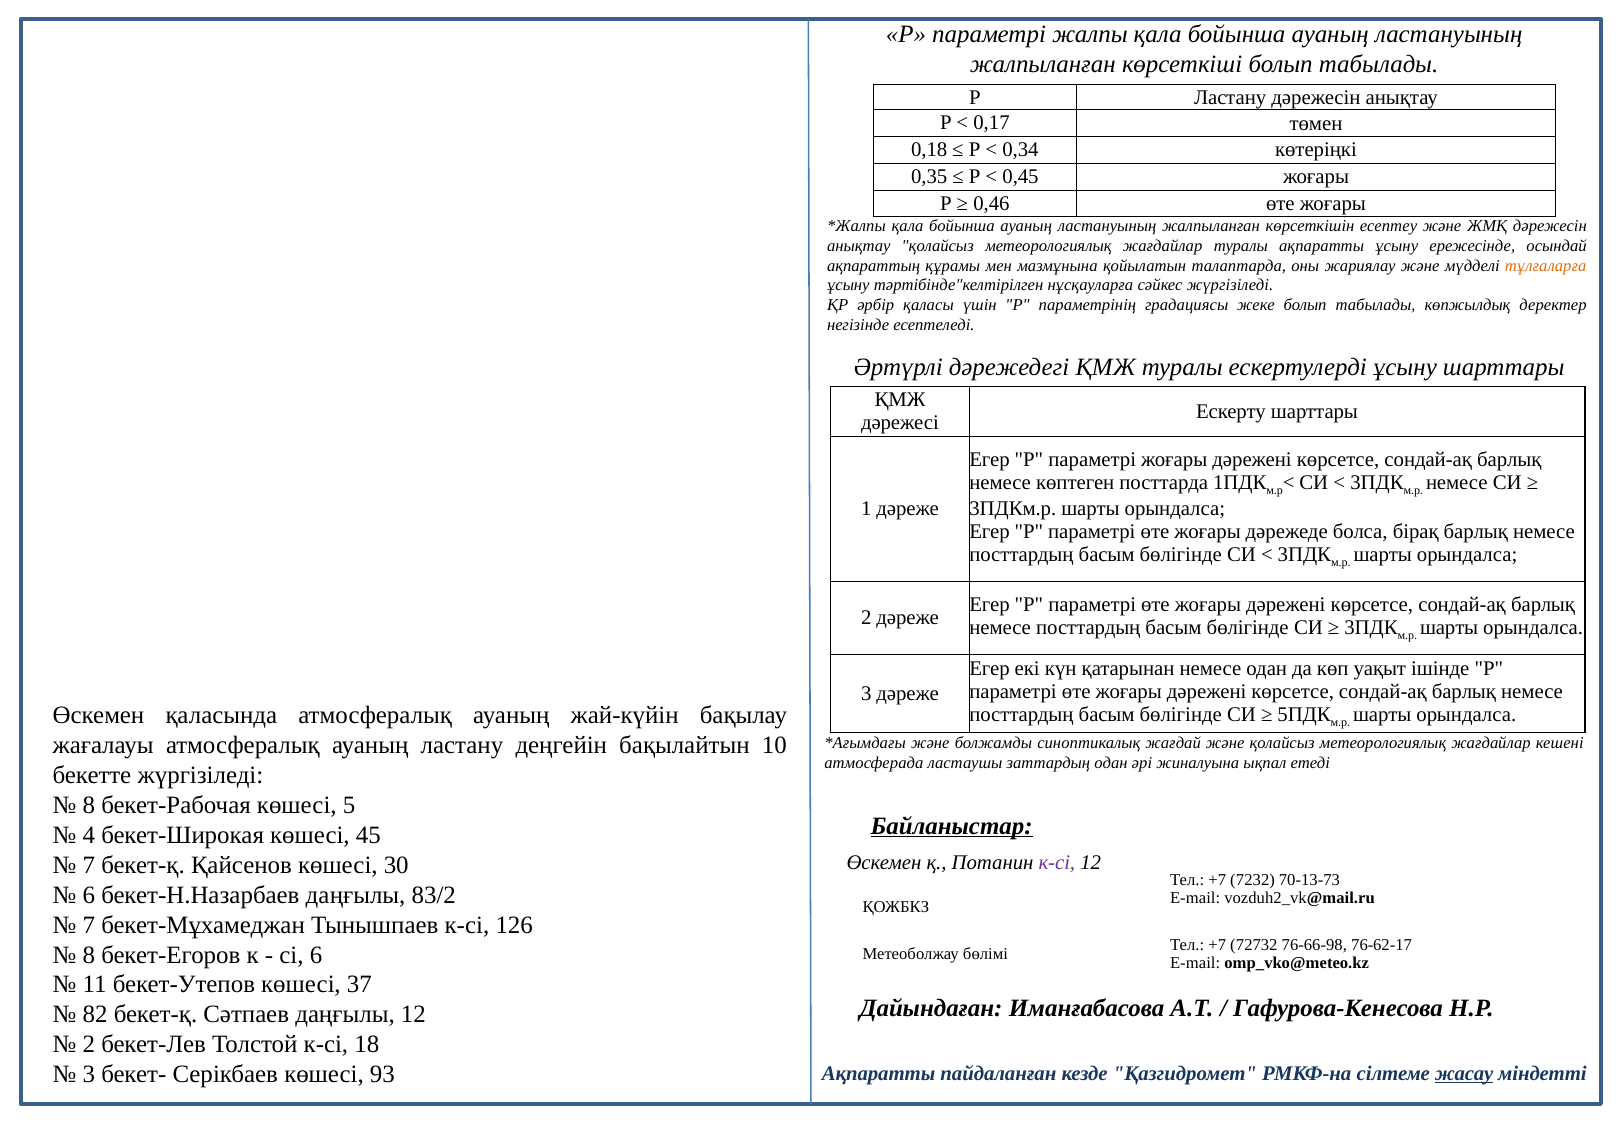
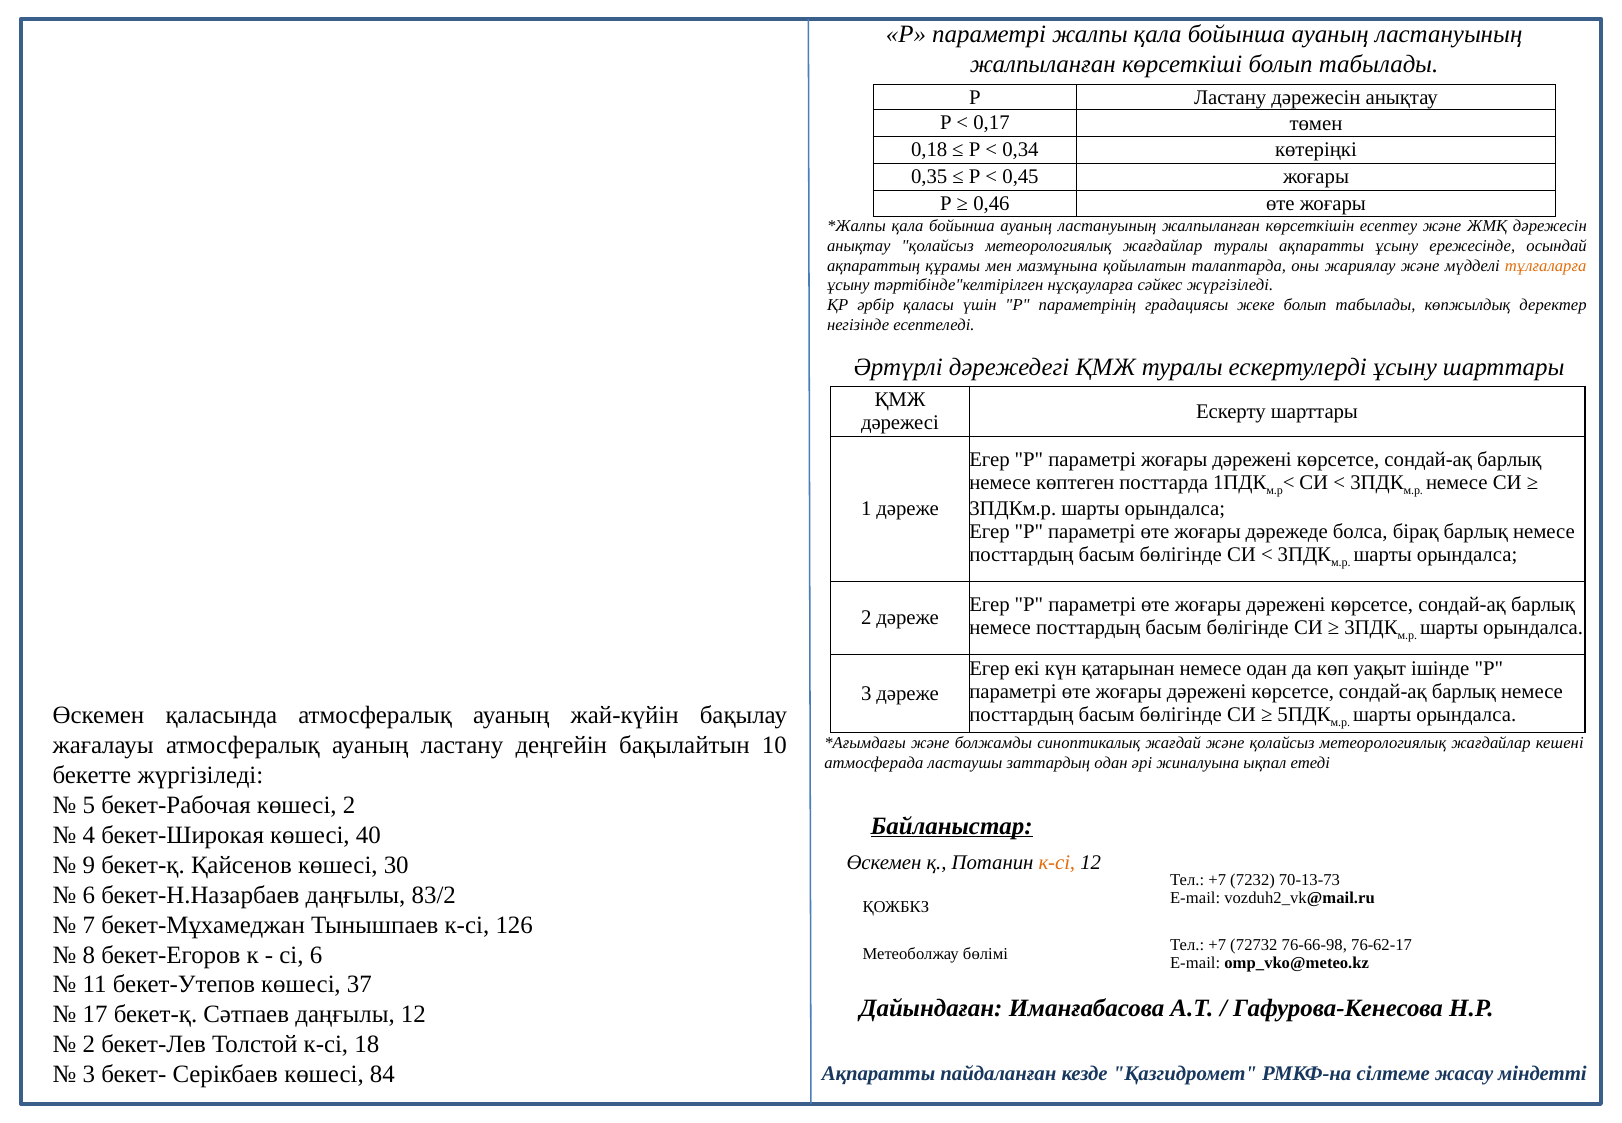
8 at (89, 805): 8 -> 5
көшесі 5: 5 -> 2
45: 45 -> 40
к-сі at (1057, 863) colour: purple -> orange
7 at (89, 865): 7 -> 9
82: 82 -> 17
93: 93 -> 84
жасау underline: present -> none
